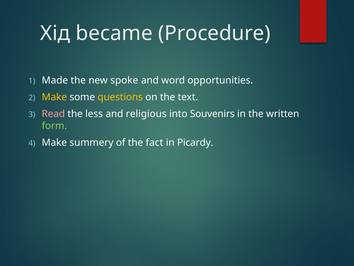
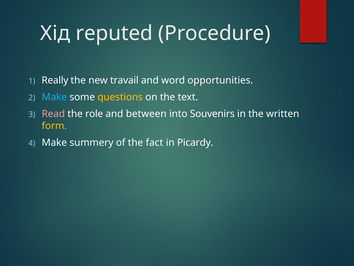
became: became -> reputed
Made: Made -> Really
spoke: spoke -> travail
Make at (54, 97) colour: yellow -> light blue
less: less -> role
religious: religious -> between
form colour: light green -> yellow
